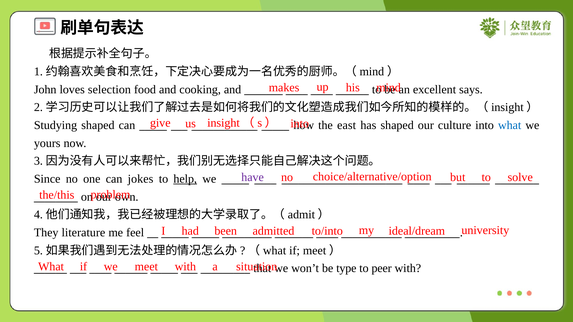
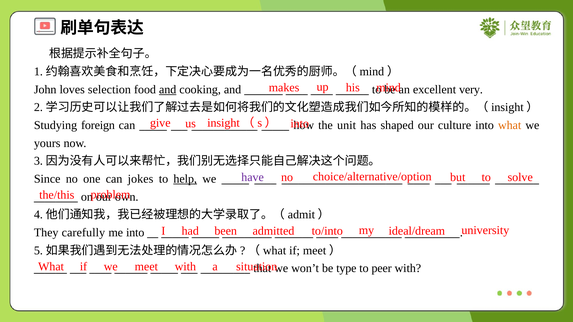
and at (168, 89) underline: none -> present
says: says -> very
Studying shaped: shaped -> foreign
east: east -> unit
what at (510, 125) colour: blue -> orange
literature: literature -> carefully
me feel: feel -> into
